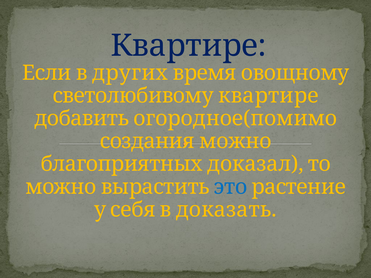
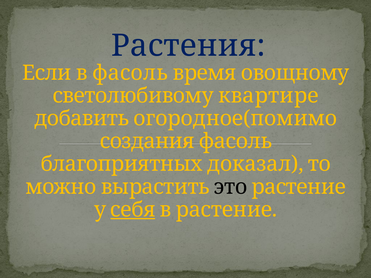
Квартире at (189, 46): Квартире -> Растения
в других: других -> фасоль
создания можно: можно -> фасоль
это colour: blue -> black
себя underline: none -> present
в доказать: доказать -> растение
